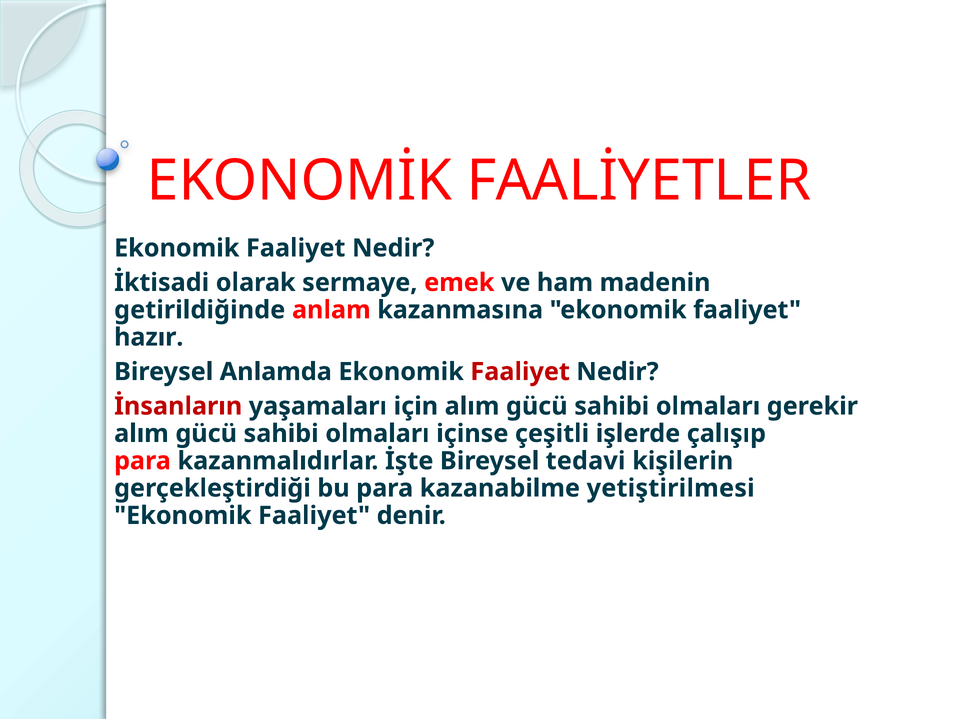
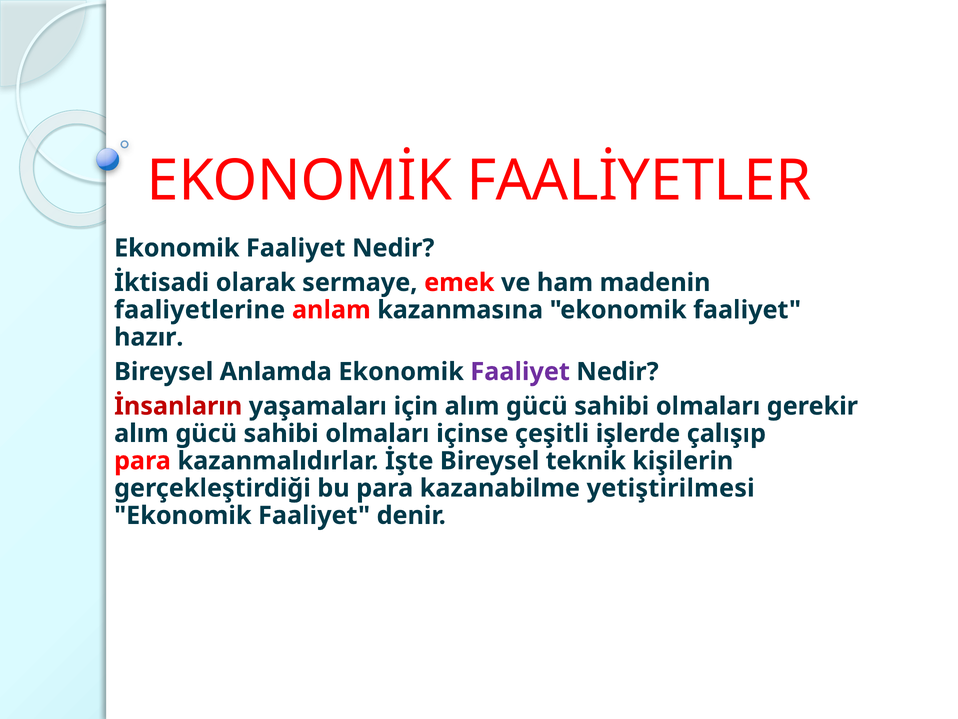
getirildiğinde: getirildiğinde -> faaliyetlerine
Faaliyet at (520, 372) colour: red -> purple
tedavi: tedavi -> teknik
